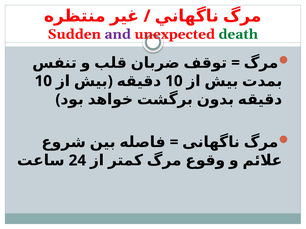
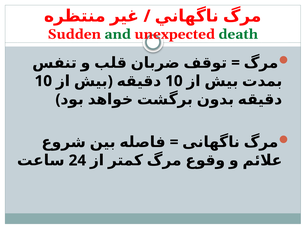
and colour: purple -> green
